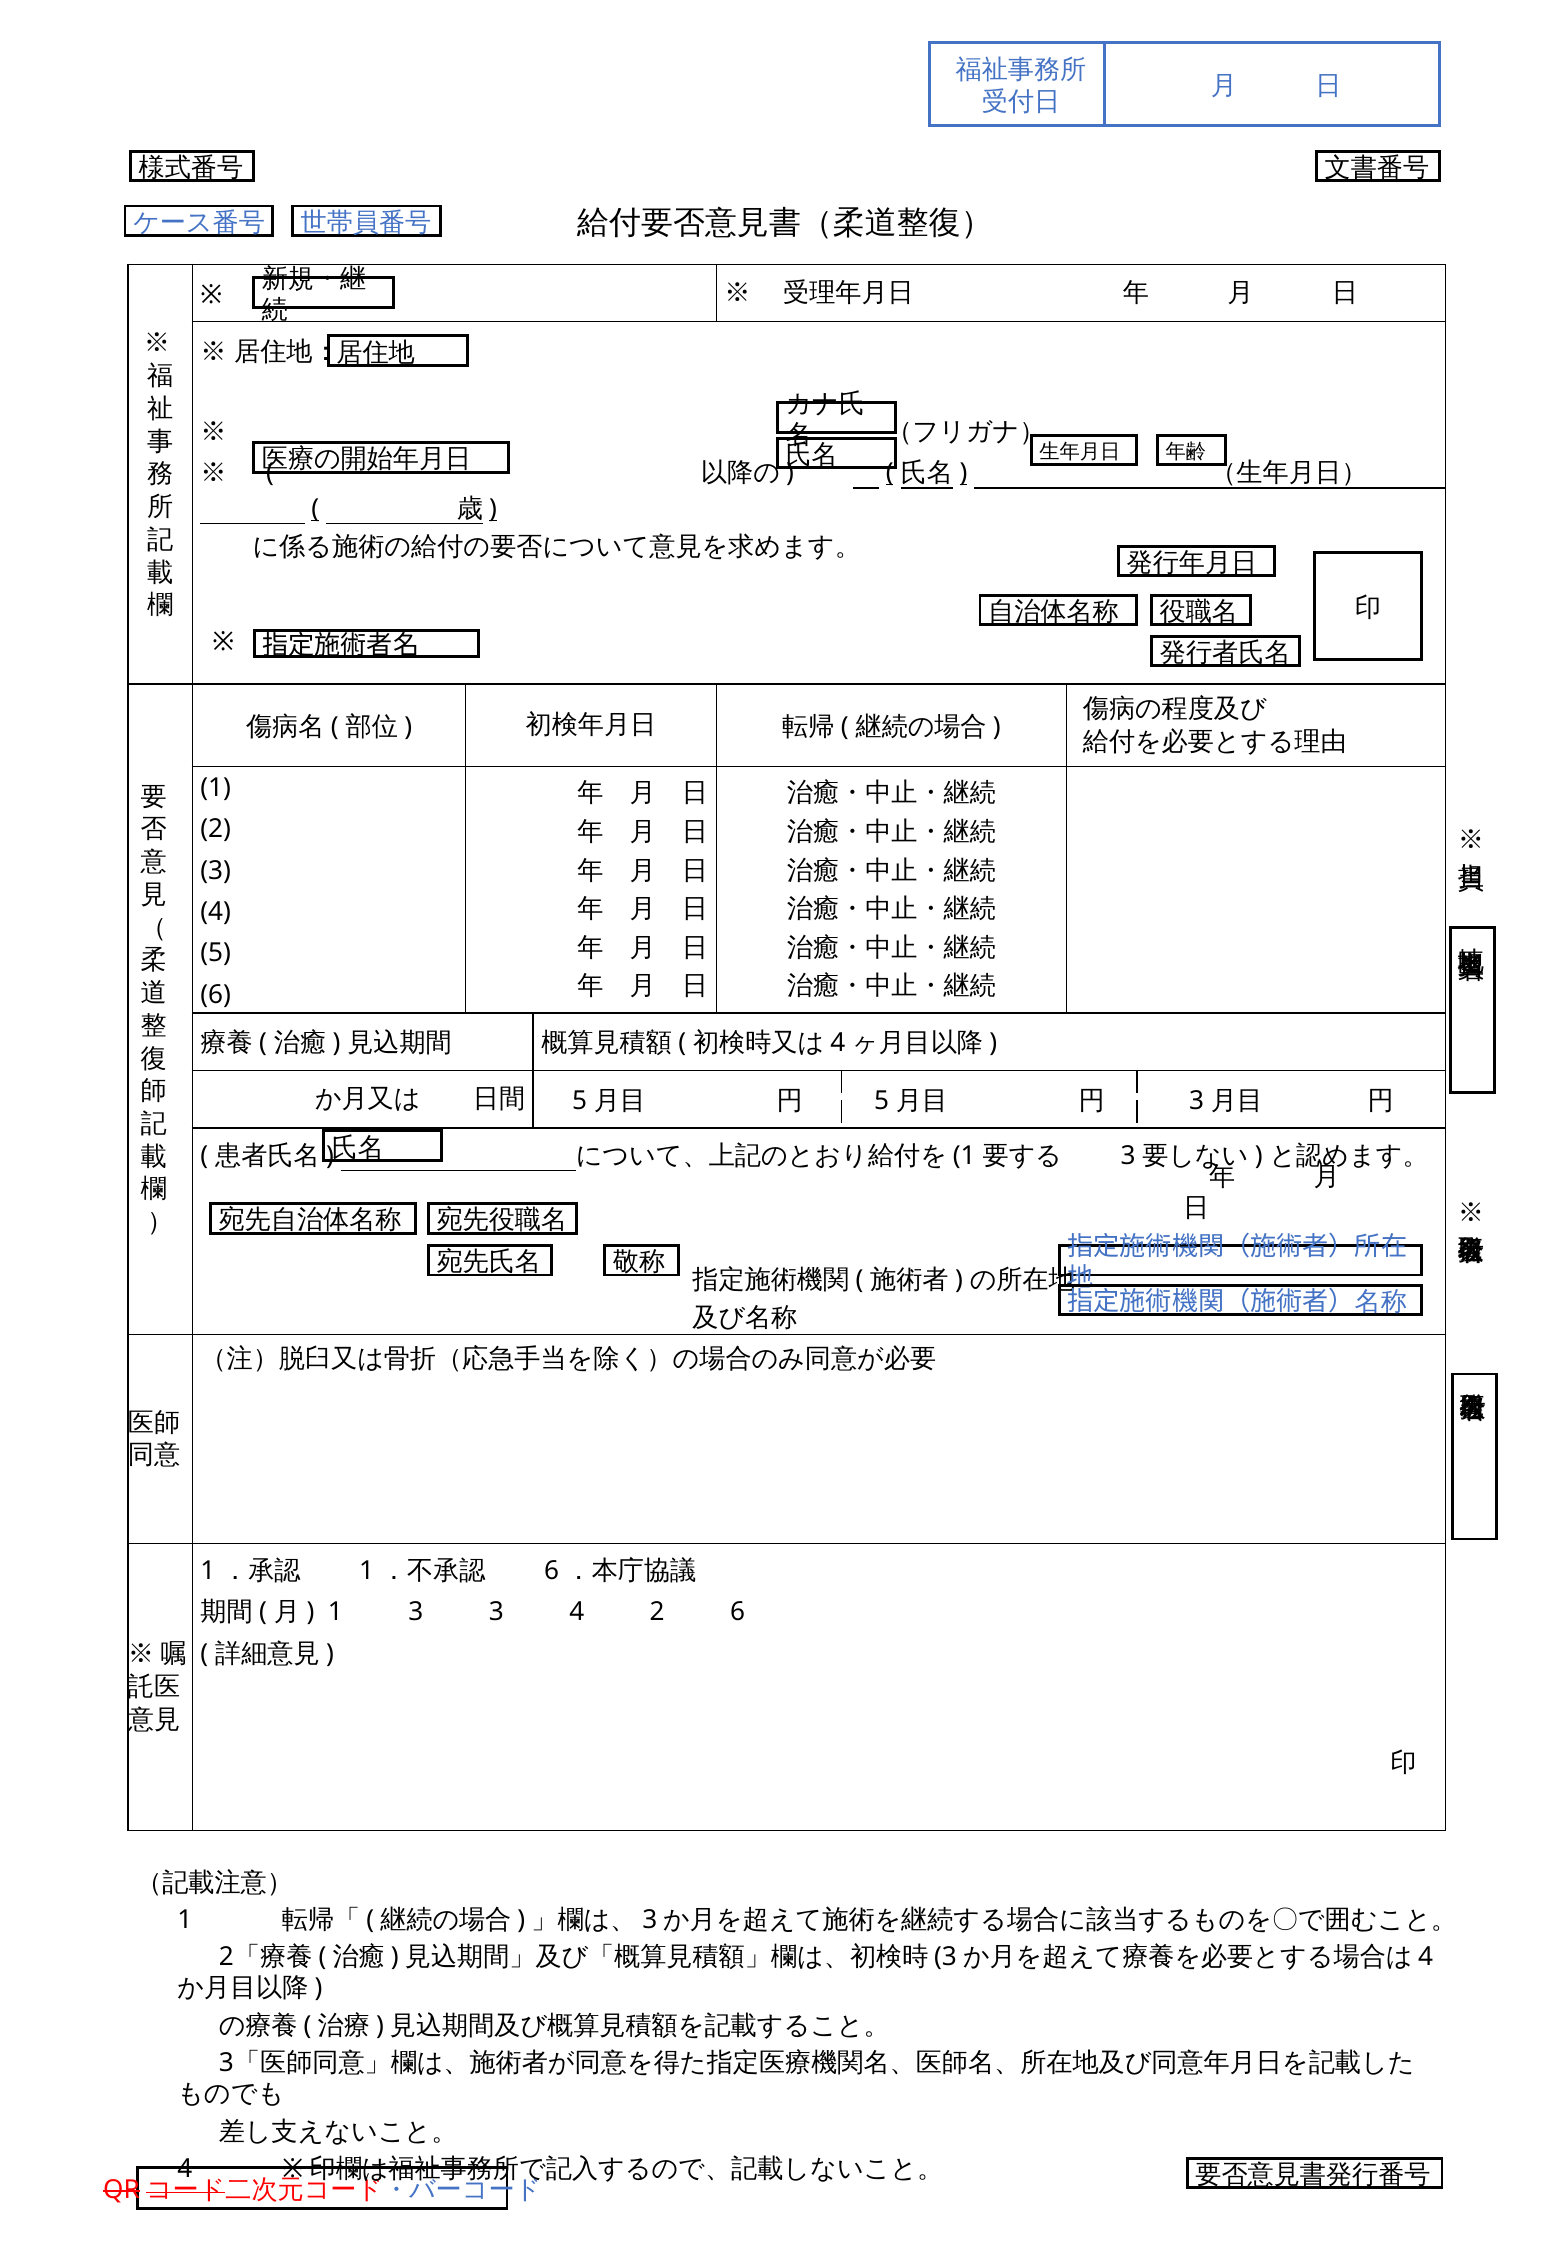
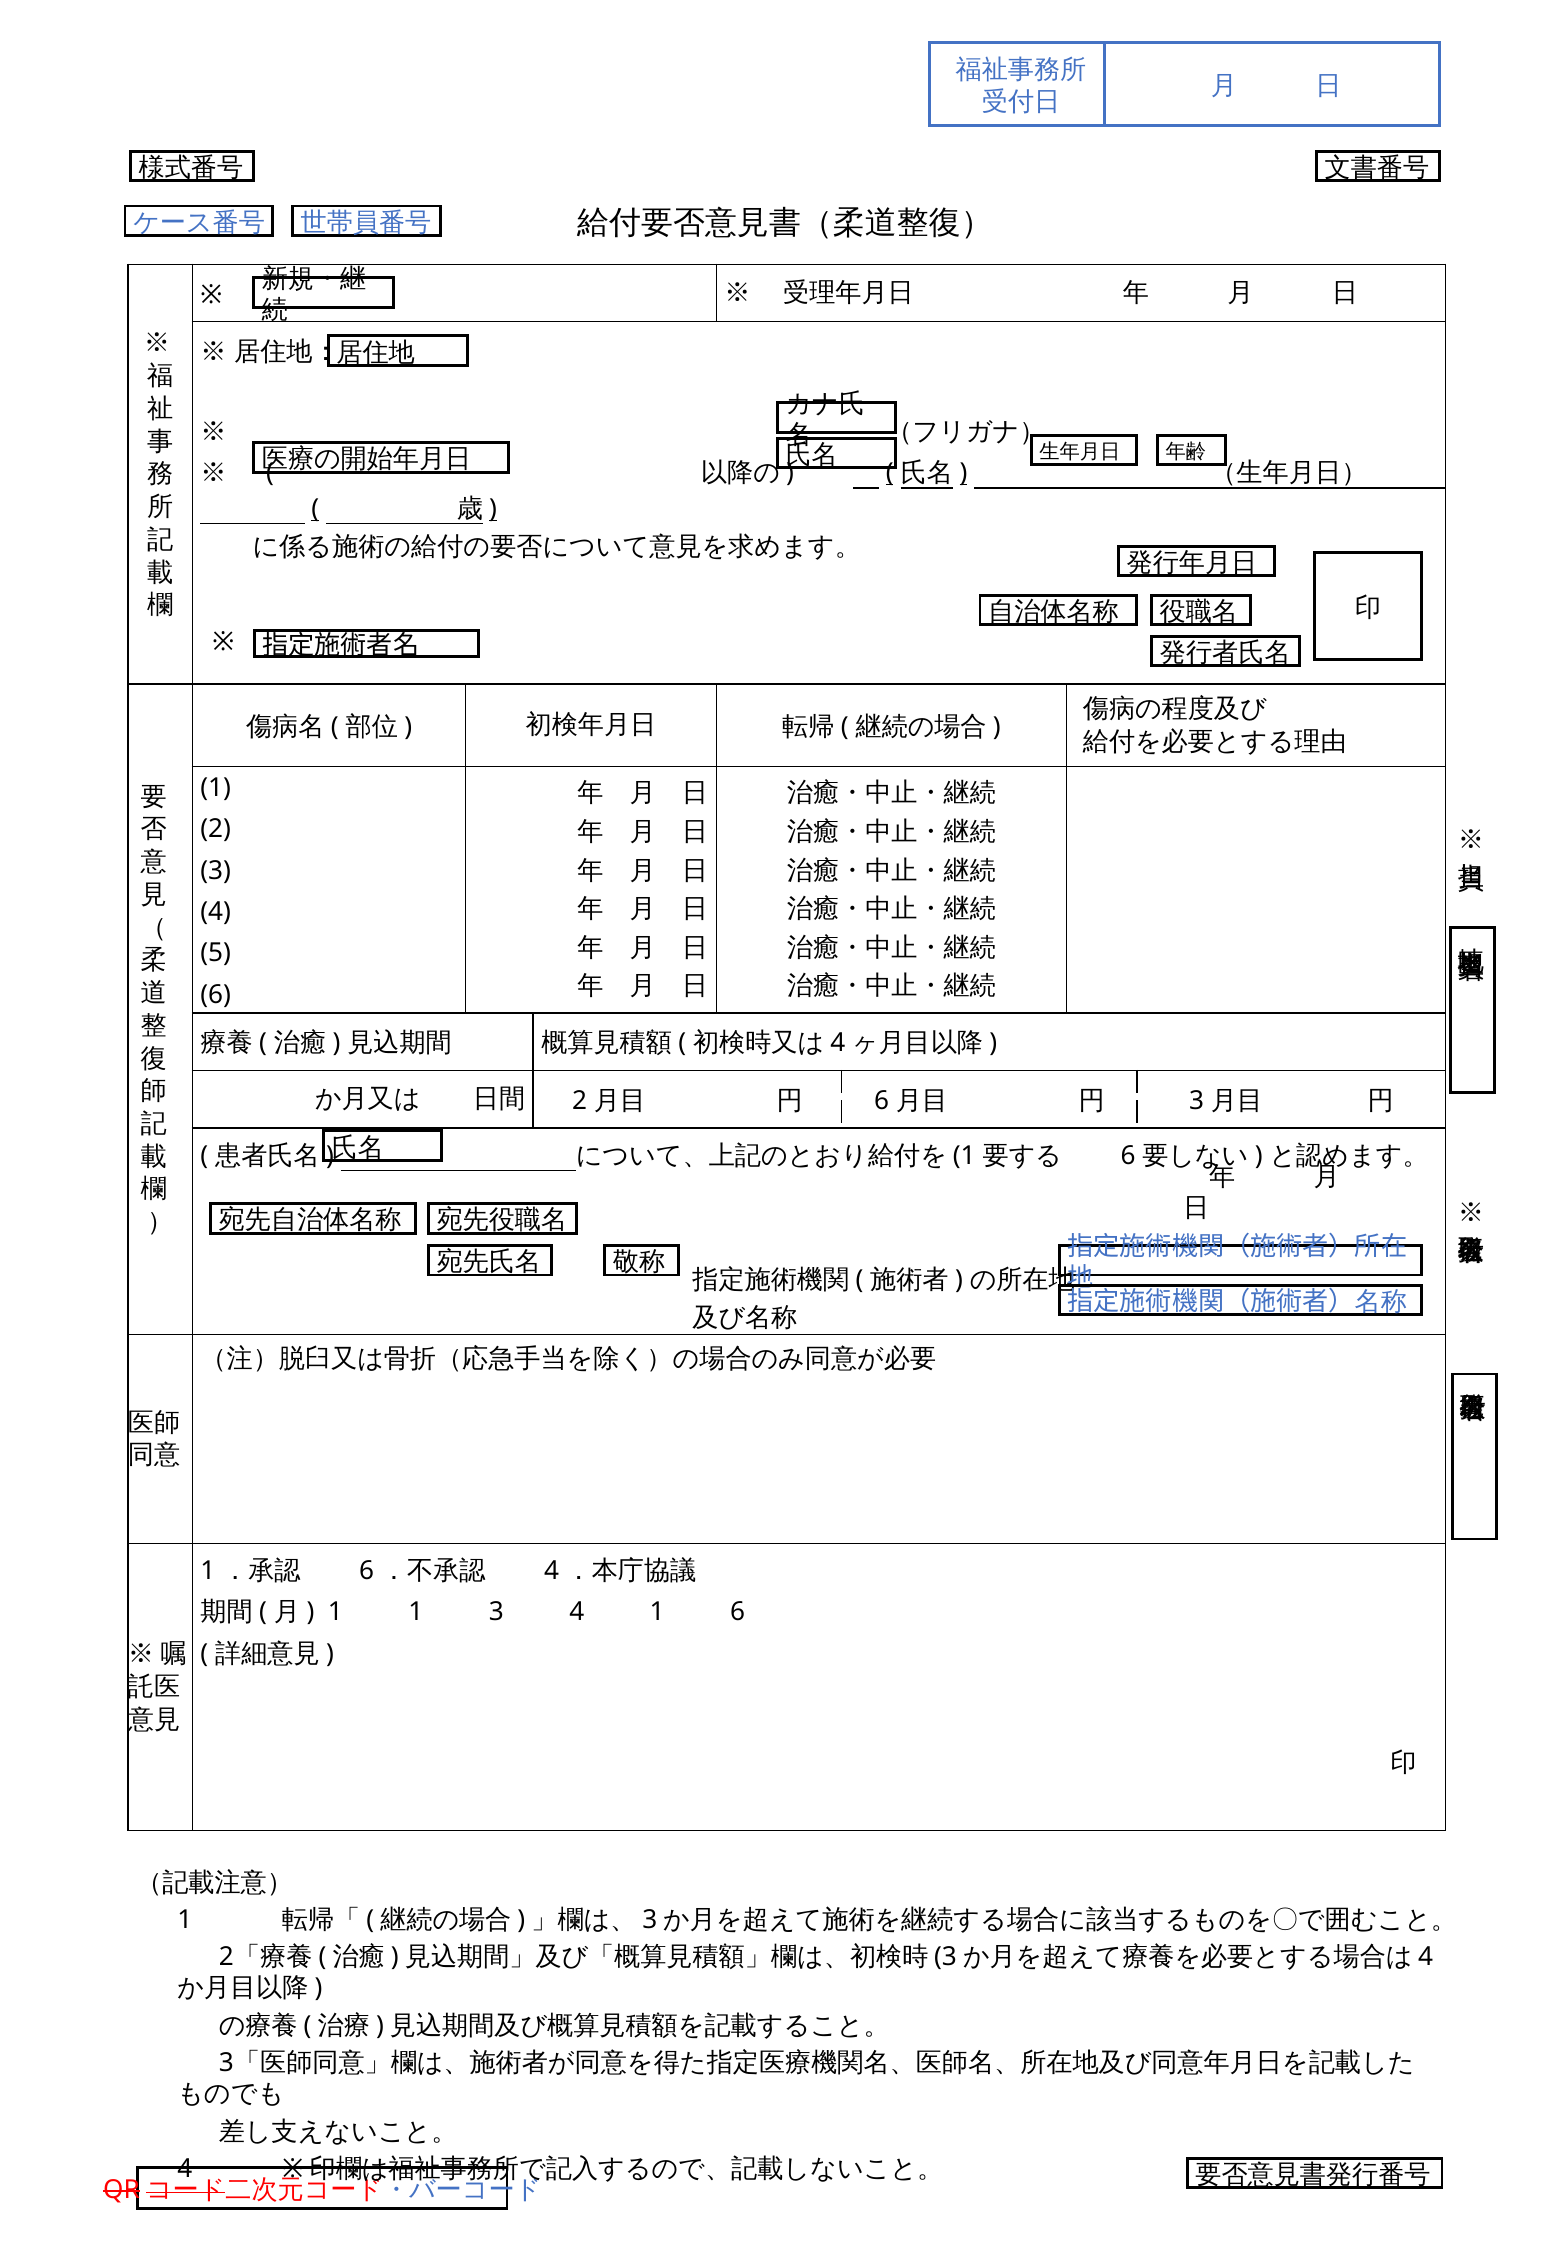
5 at (580, 1101): 5 -> 2
5 at (882, 1101): 5 -> 6
3 at (1128, 1155): 3 -> 6
1 at (367, 1571): 1 -> 6
6 at (552, 1571): 6 -> 4
1 3: 3 -> 1
4 2: 2 -> 1
